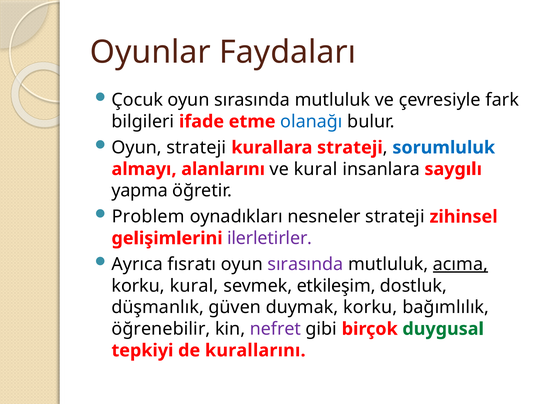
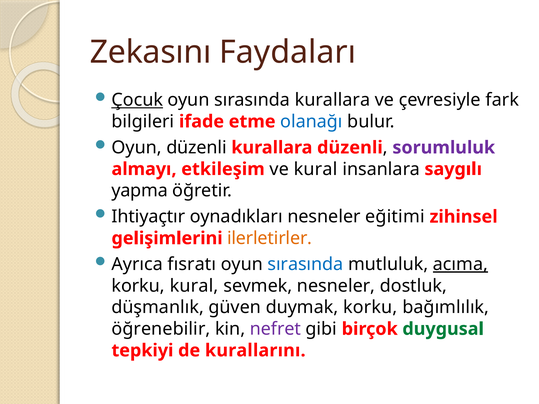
Oyunlar: Oyunlar -> Zekasını
Çocuk underline: none -> present
mutluluk at (332, 100): mutluluk -> kurallara
Oyun strateji: strateji -> düzenli
kurallara strateji: strateji -> düzenli
sorumluluk colour: blue -> purple
alanlarını: alanlarını -> etkileşim
Problem: Problem -> Ihtiyaçtır
nesneler strateji: strateji -> eğitimi
ilerletirler colour: purple -> orange
sırasında at (305, 264) colour: purple -> blue
sevmek etkileşim: etkileşim -> nesneler
